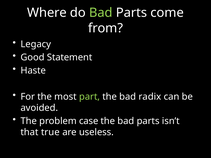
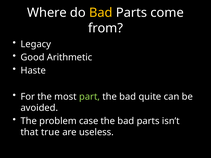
Bad at (101, 13) colour: light green -> yellow
Statement: Statement -> Arithmetic
radix: radix -> quite
